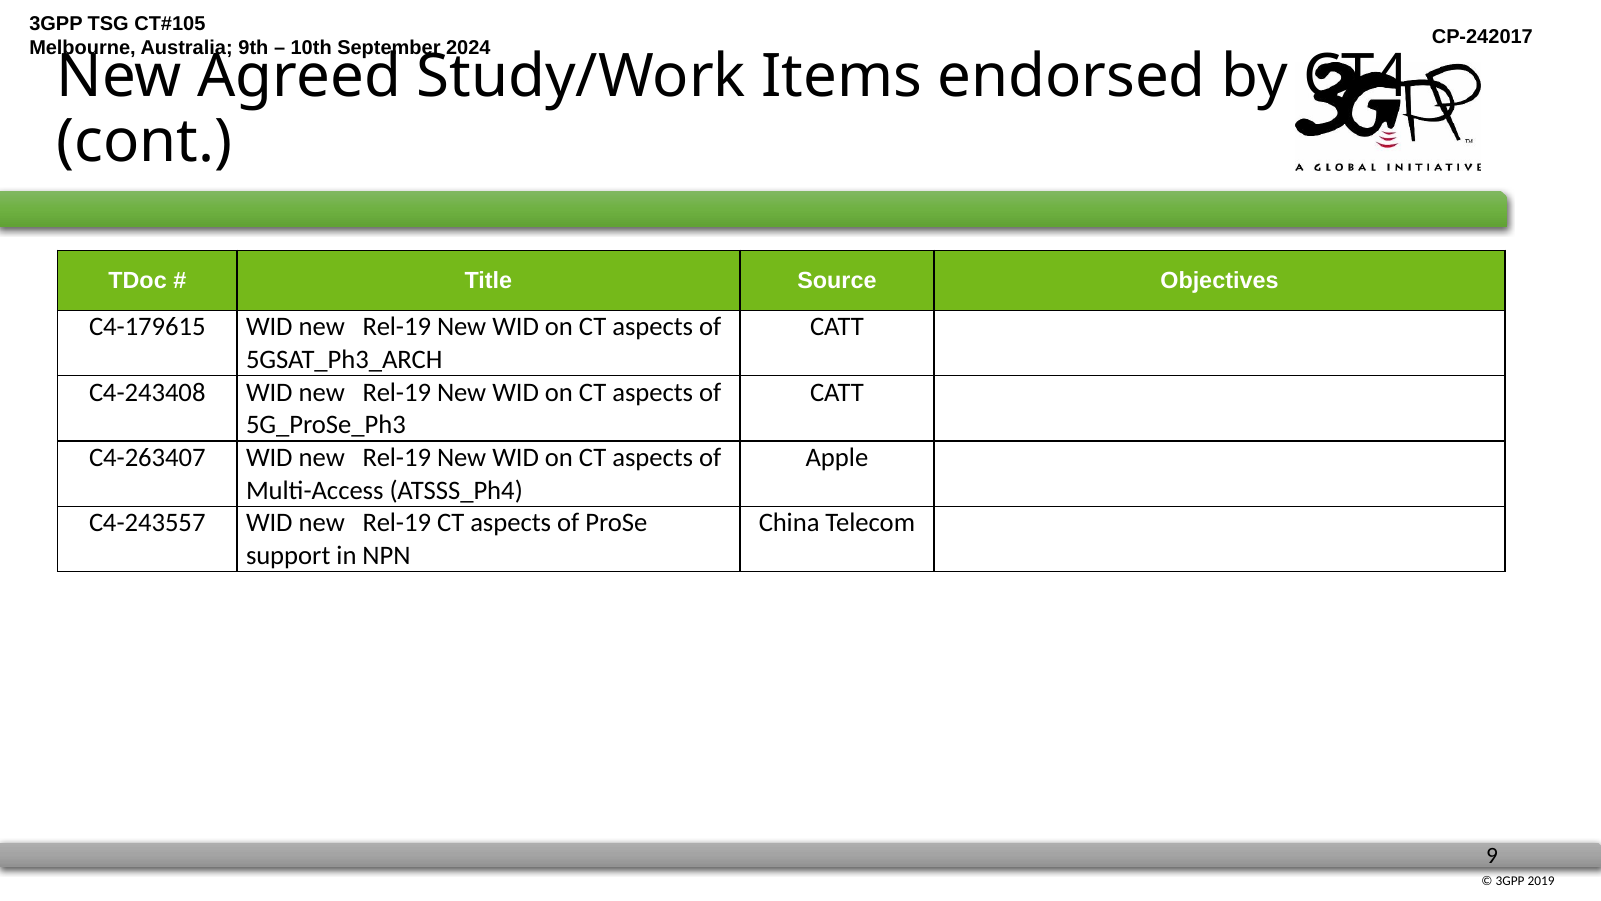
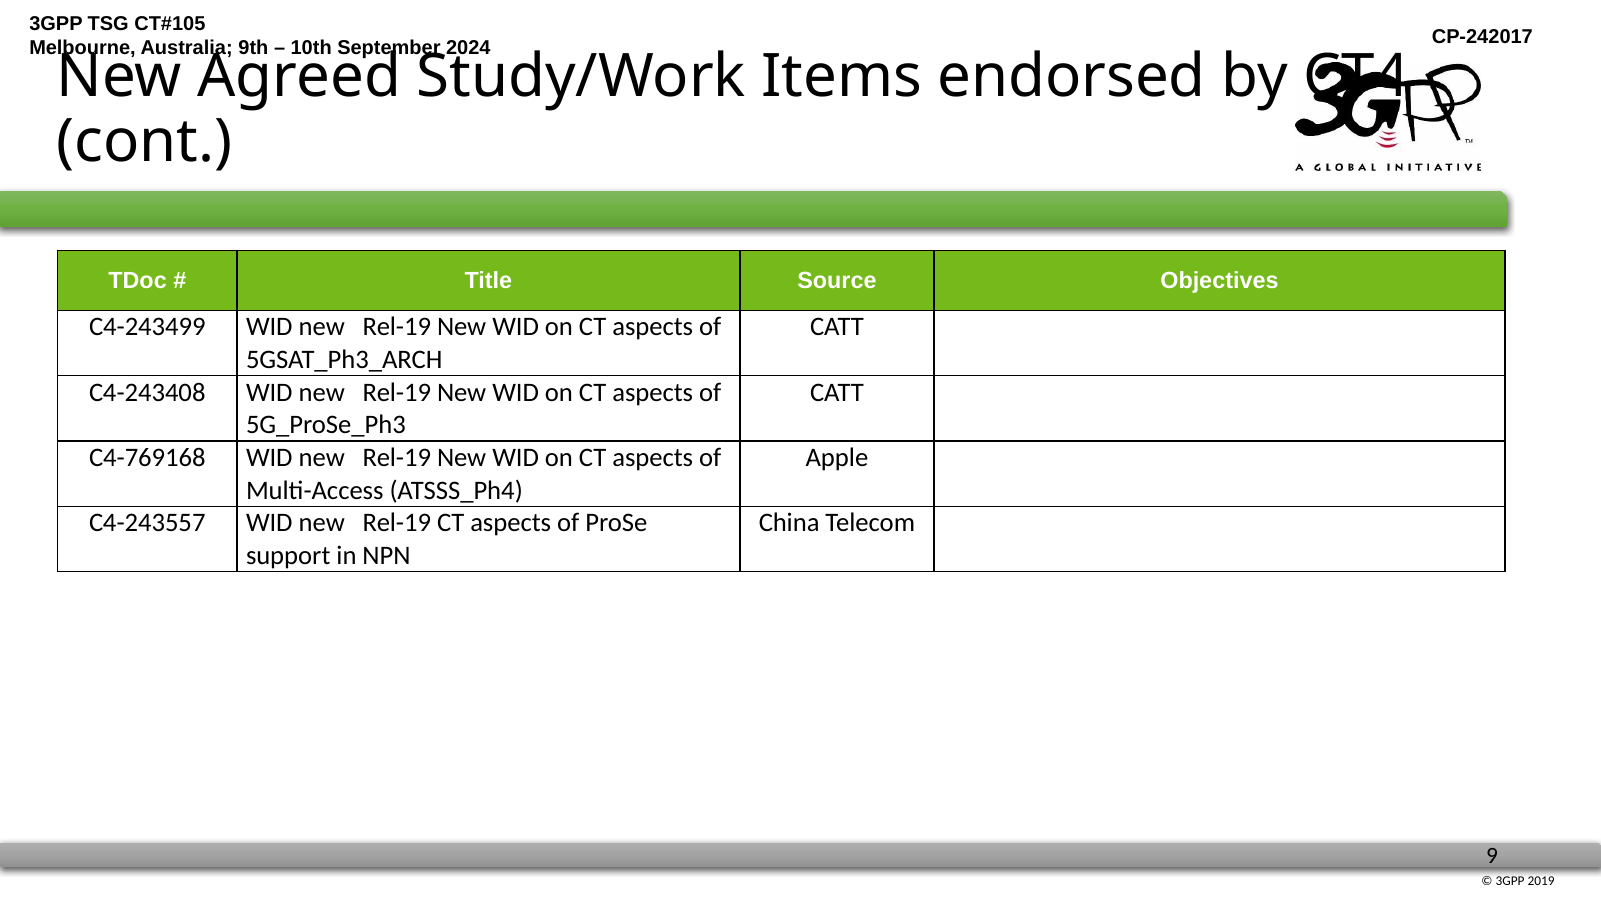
C4-179615: C4-179615 -> C4-243499
C4-263407: C4-263407 -> C4-769168
